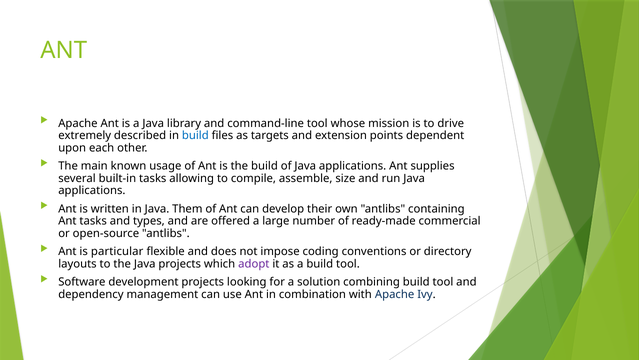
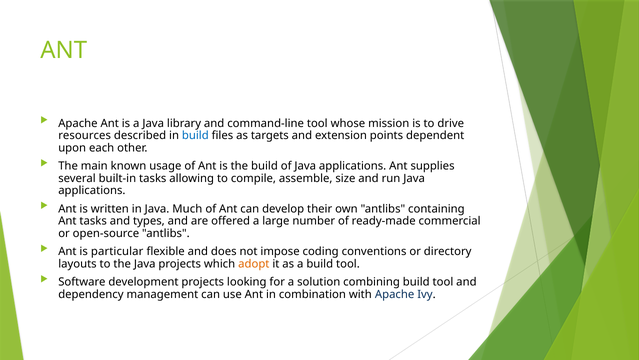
extremely: extremely -> resources
Them: Them -> Much
adopt colour: purple -> orange
